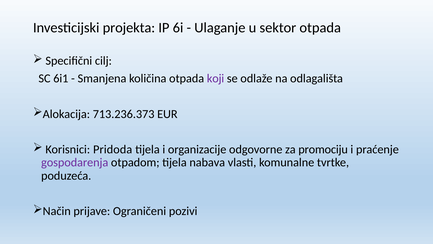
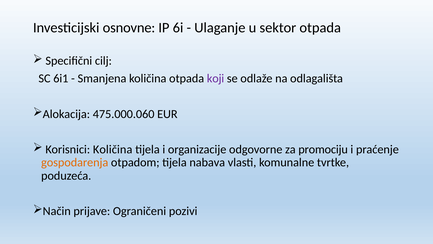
projekta: projekta -> osnovne
713.236.373: 713.236.373 -> 475.000.060
Korisnici Pridoda: Pridoda -> Količina
gospodarenja colour: purple -> orange
